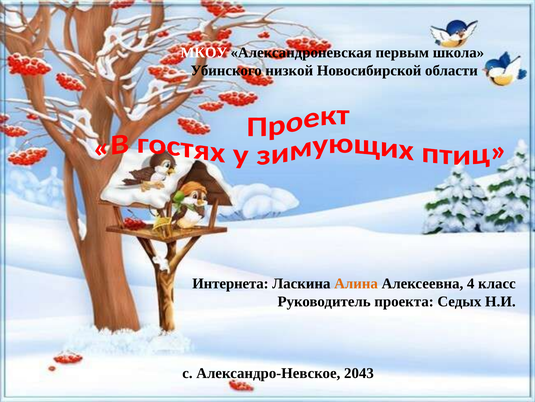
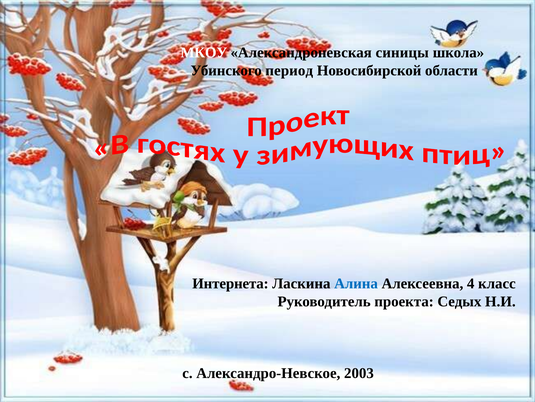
первым: первым -> синицы
низкой: низкой -> период
Алина colour: orange -> blue
2043: 2043 -> 2003
